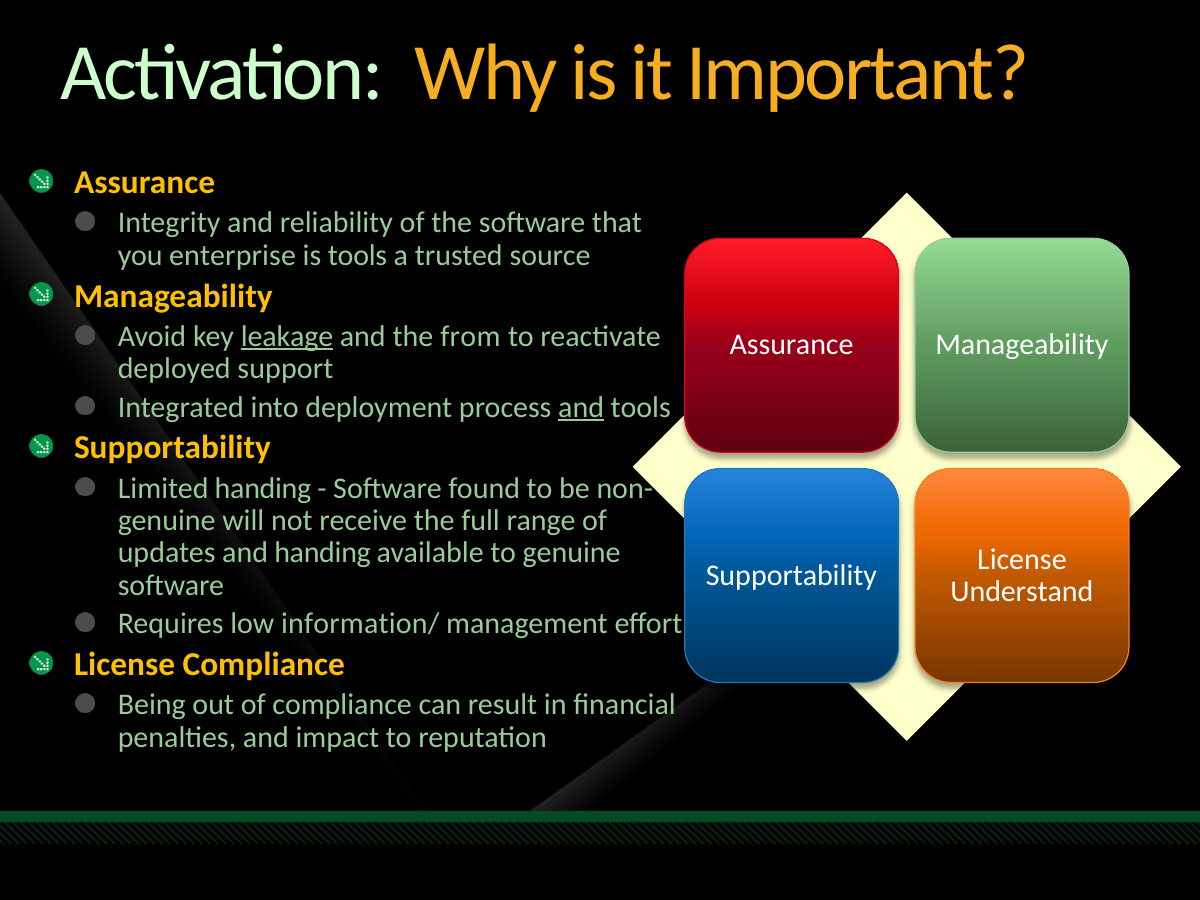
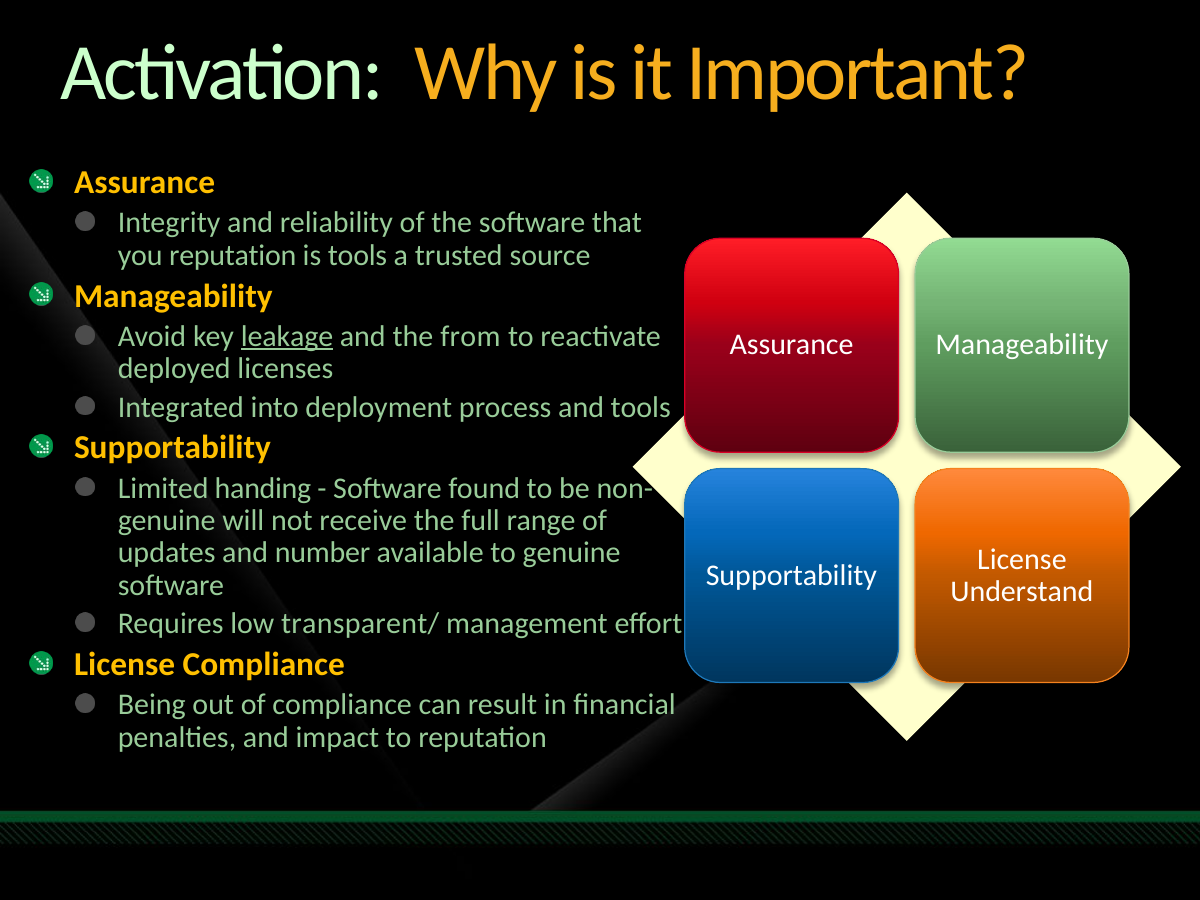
you enterprise: enterprise -> reputation
support: support -> licenses
and at (581, 407) underline: present -> none
and handing: handing -> number
information/: information/ -> transparent/
